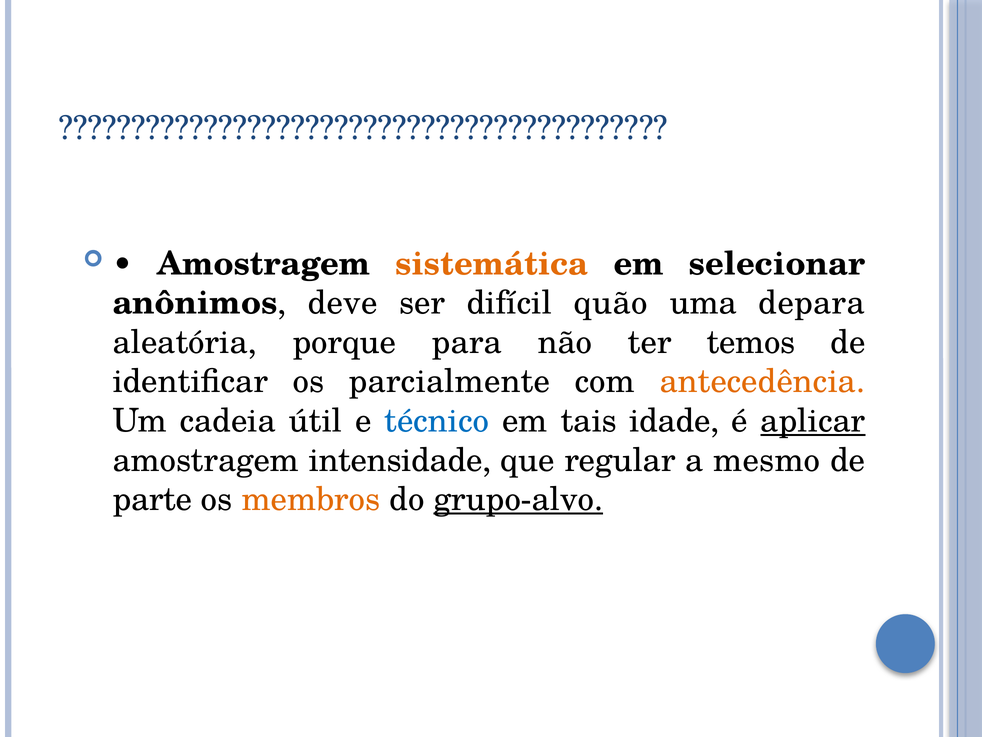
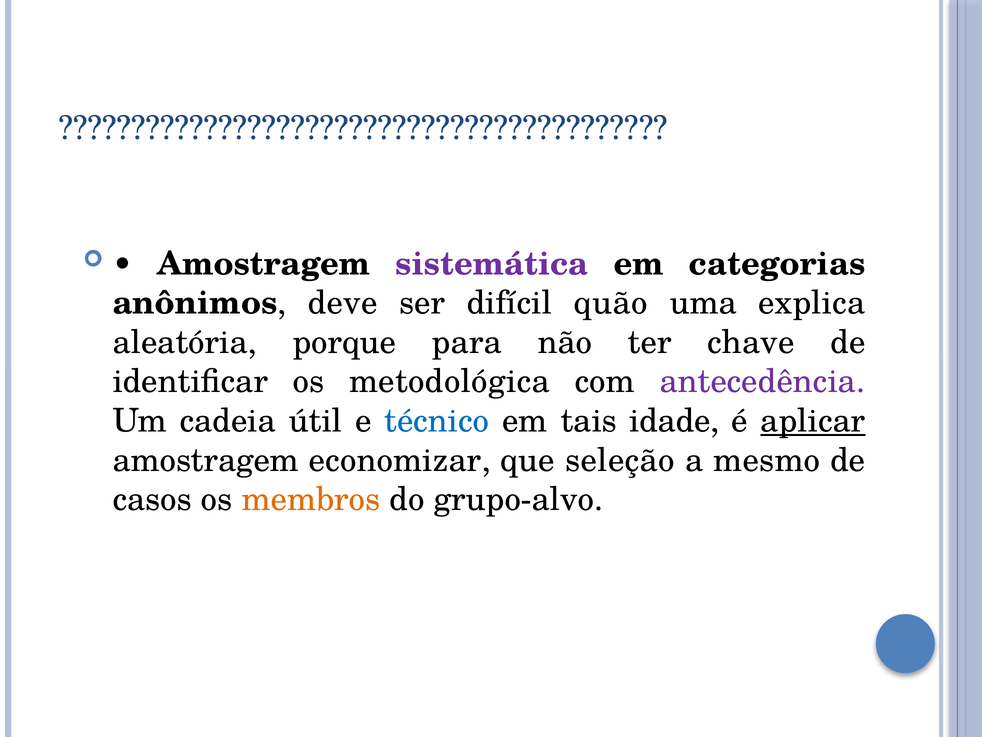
sistemática colour: orange -> purple
selecionar: selecionar -> categorias
depara: depara -> explica
temos: temos -> chave
parcialmente: parcialmente -> metodológica
antecedência colour: orange -> purple
intensidade: intensidade -> economizar
regular: regular -> seleção
parte: parte -> casos
grupo-alvo underline: present -> none
